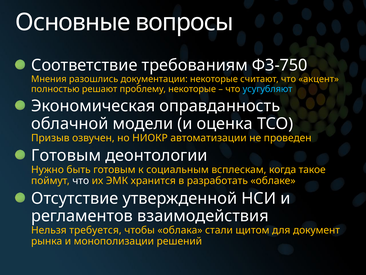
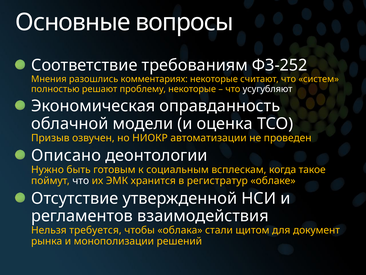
ФЗ-750: ФЗ-750 -> ФЗ-252
документации: документации -> комментариях
акцент: акцент -> систем
усугубляют colour: light blue -> white
Готовым at (66, 155): Готовым -> Описано
разработать: разработать -> регистратур
